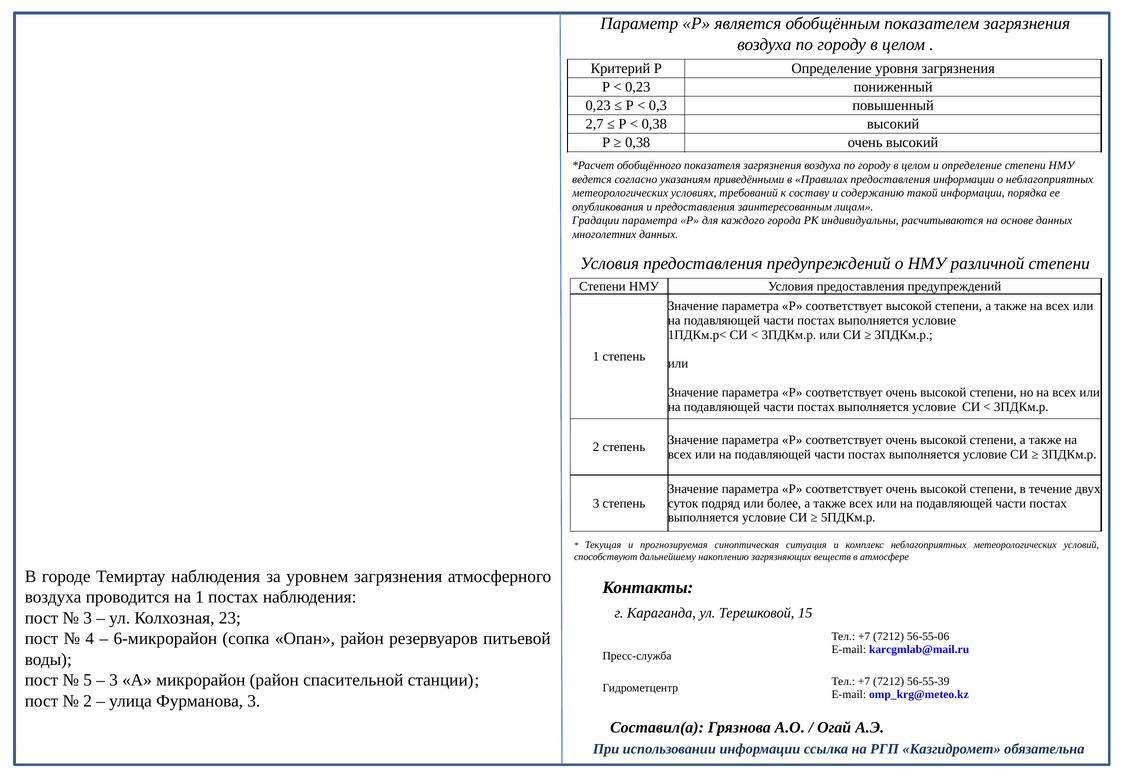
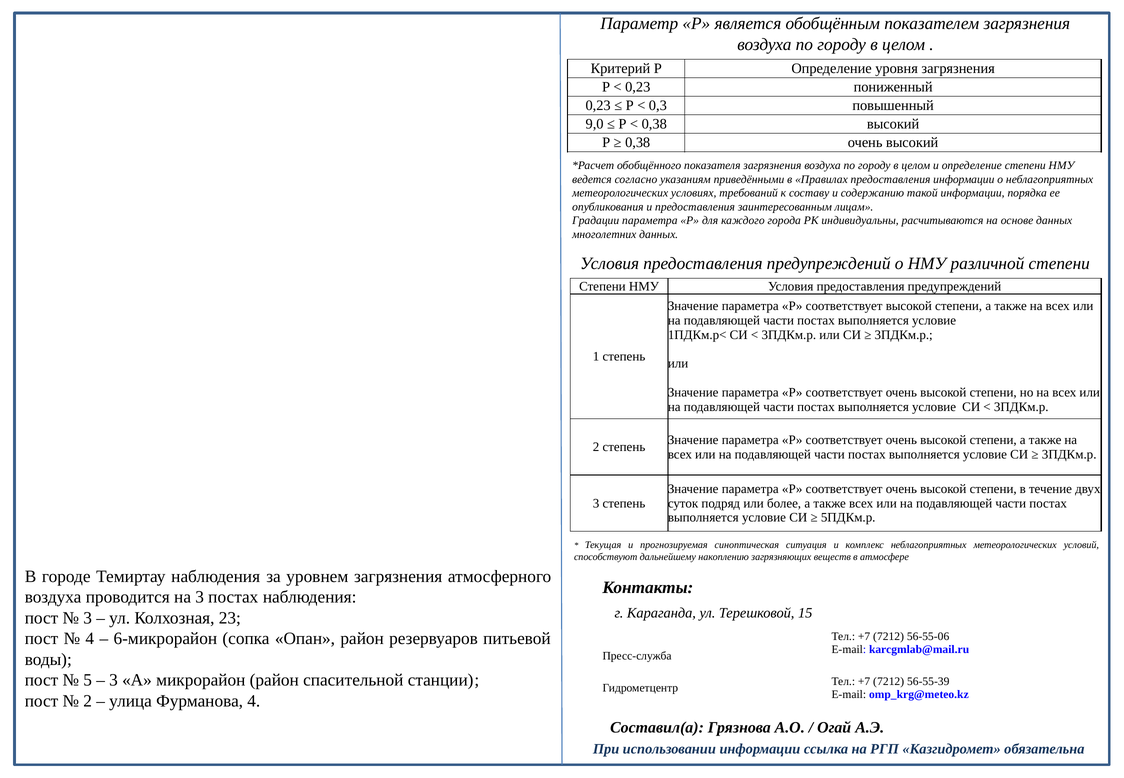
2,7: 2,7 -> 9,0
на 1: 1 -> 3
Фурманова 3: 3 -> 4
